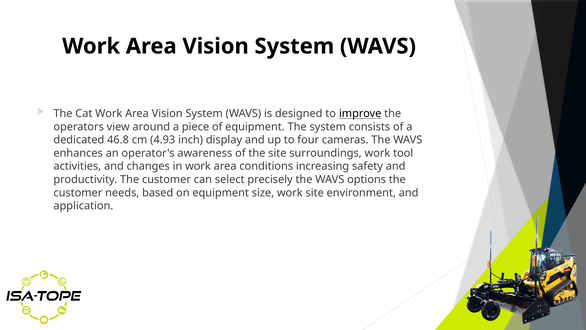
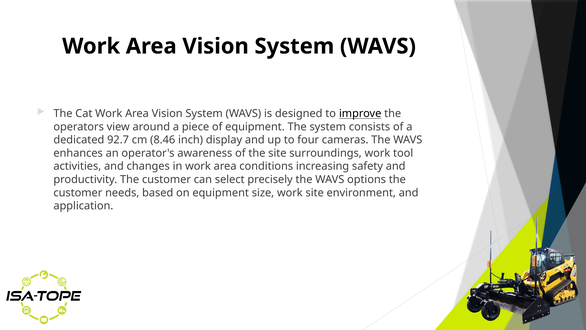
46.8: 46.8 -> 92.7
4.93: 4.93 -> 8.46
